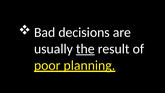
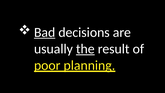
Bad underline: none -> present
